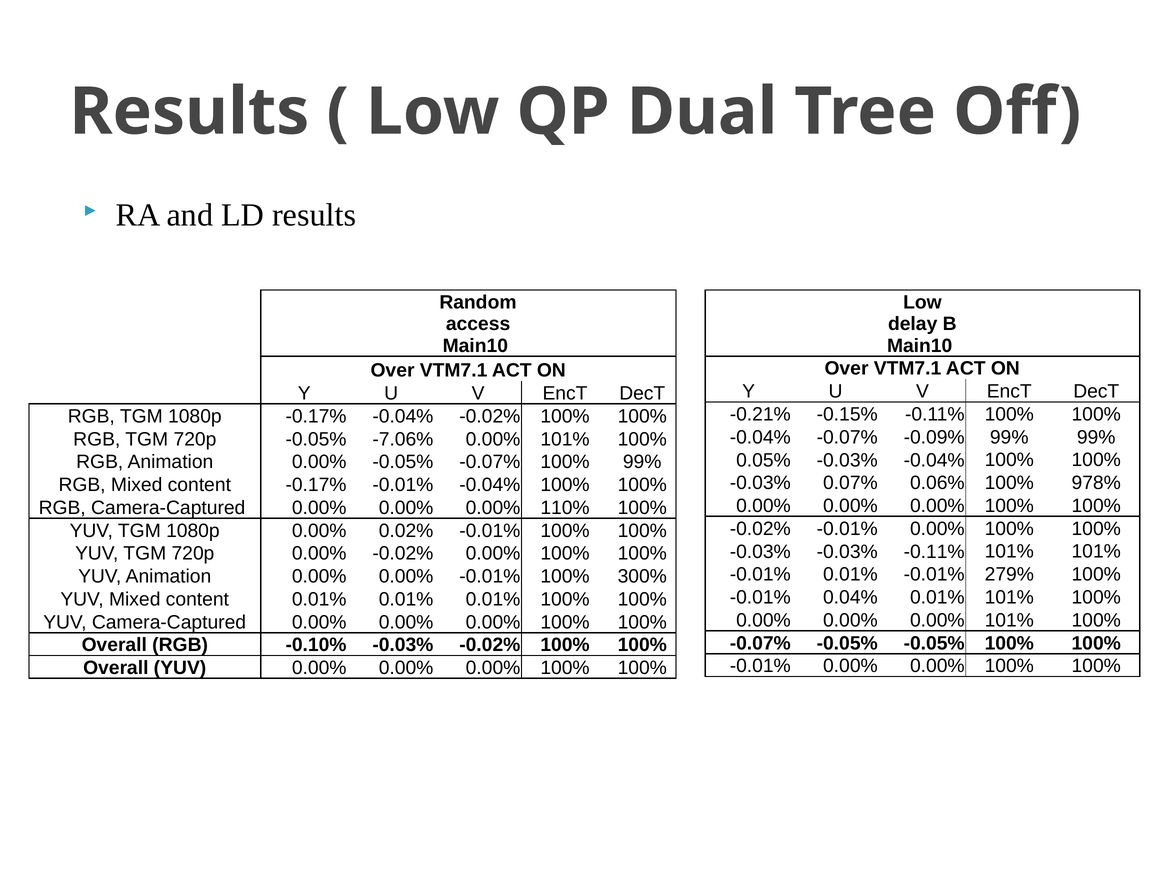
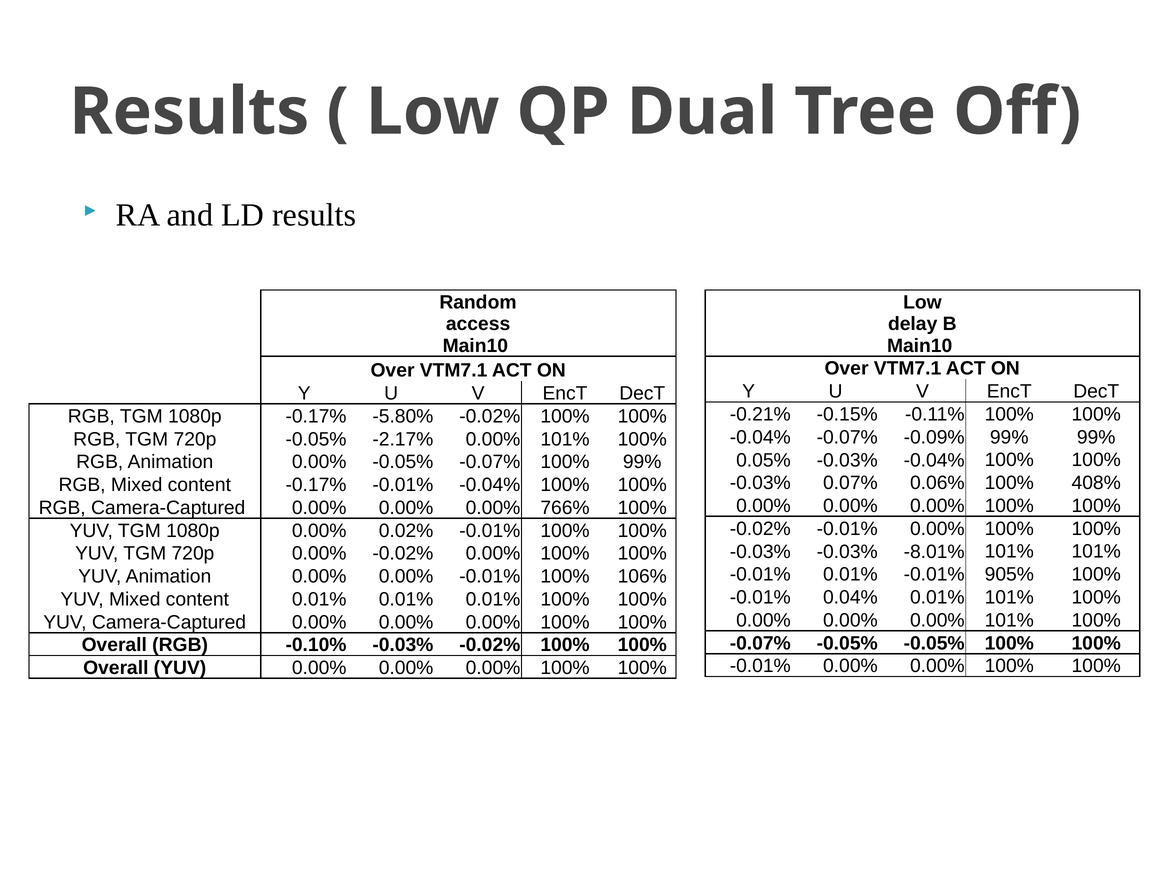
-0.17% -0.04%: -0.04% -> -5.80%
-7.06%: -7.06% -> -2.17%
978%: 978% -> 408%
110%: 110% -> 766%
-0.03% -0.11%: -0.11% -> -8.01%
279%: 279% -> 905%
300%: 300% -> 106%
